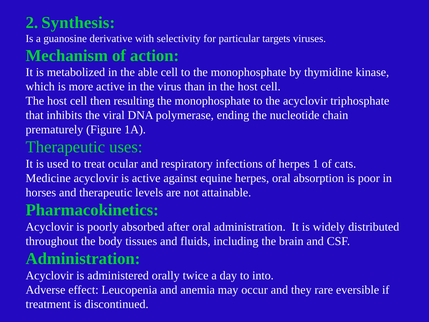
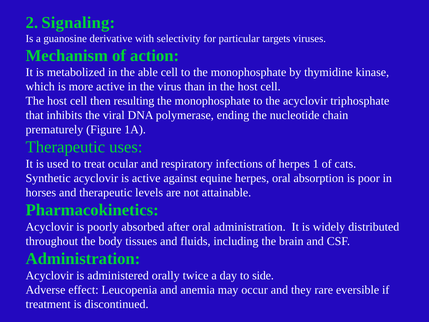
Synthesis: Synthesis -> Signaling
Medicine: Medicine -> Synthetic
into: into -> side
